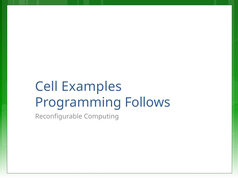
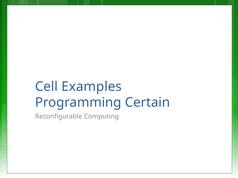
Follows: Follows -> Certain
